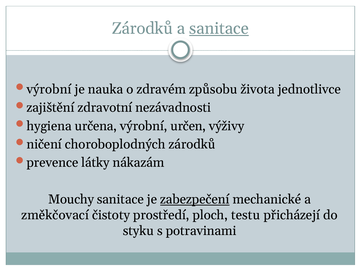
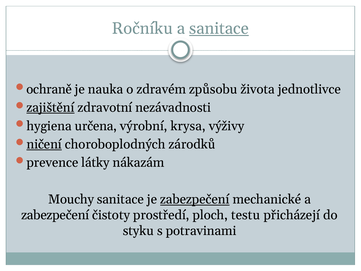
Zárodků at (142, 28): Zárodků -> Ročníku
výrobní at (49, 89): výrobní -> ochraně
zajištění underline: none -> present
určen: určen -> krysa
ničení underline: none -> present
změkčovací at (55, 215): změkčovací -> zabezpečení
